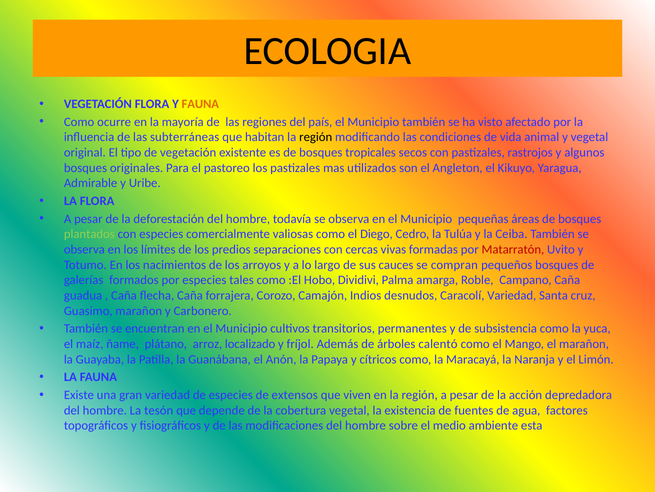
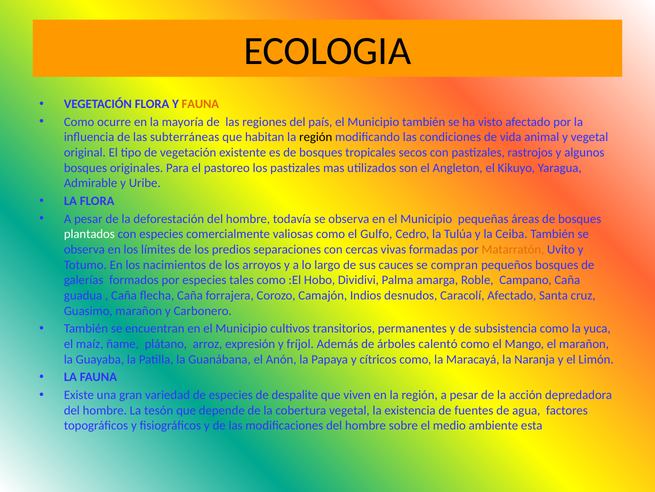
plantados colour: light green -> white
Diego: Diego -> Gulfo
Matarratón colour: red -> orange
Caracolí Variedad: Variedad -> Afectado
localizado: localizado -> expresión
extensos: extensos -> despalite
